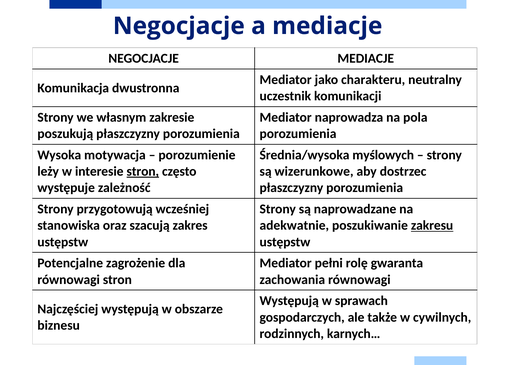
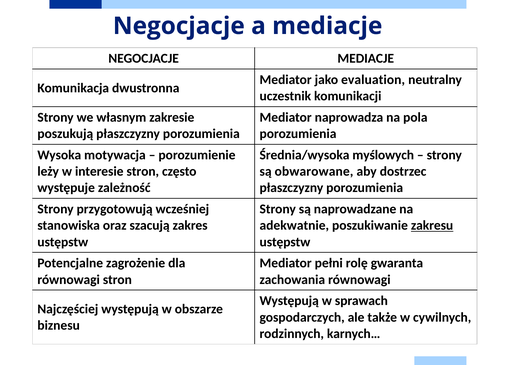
charakteru: charakteru -> evaluation
stron at (143, 171) underline: present -> none
wizerunkowe: wizerunkowe -> obwarowane
